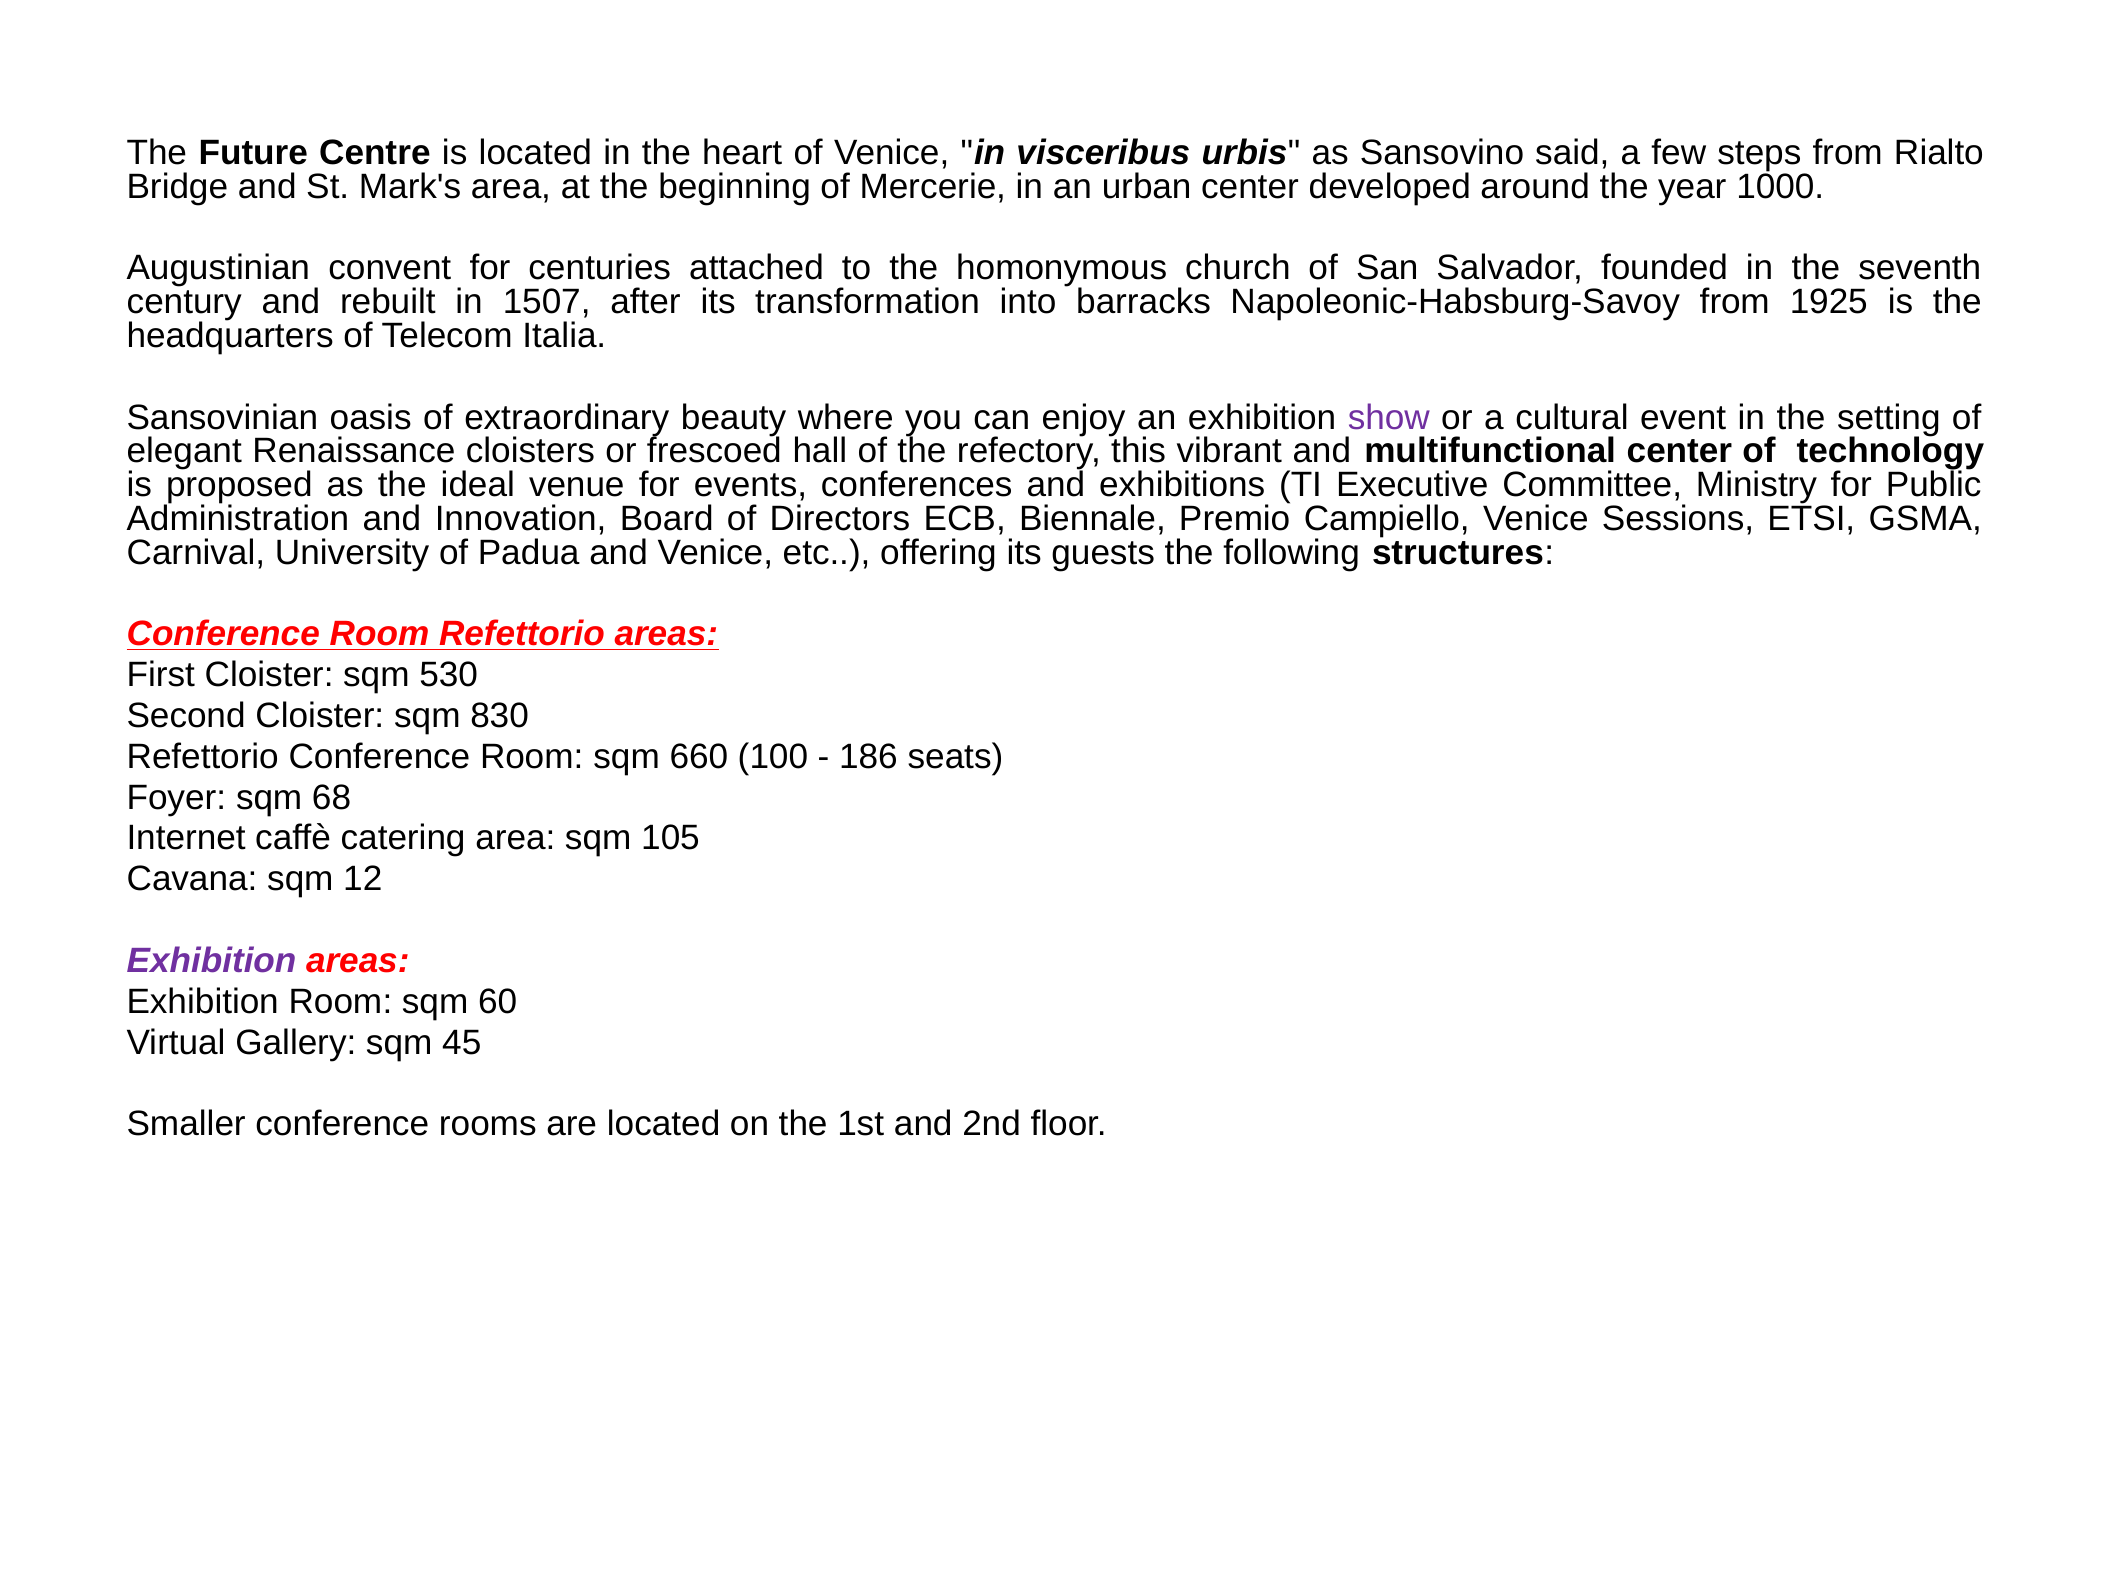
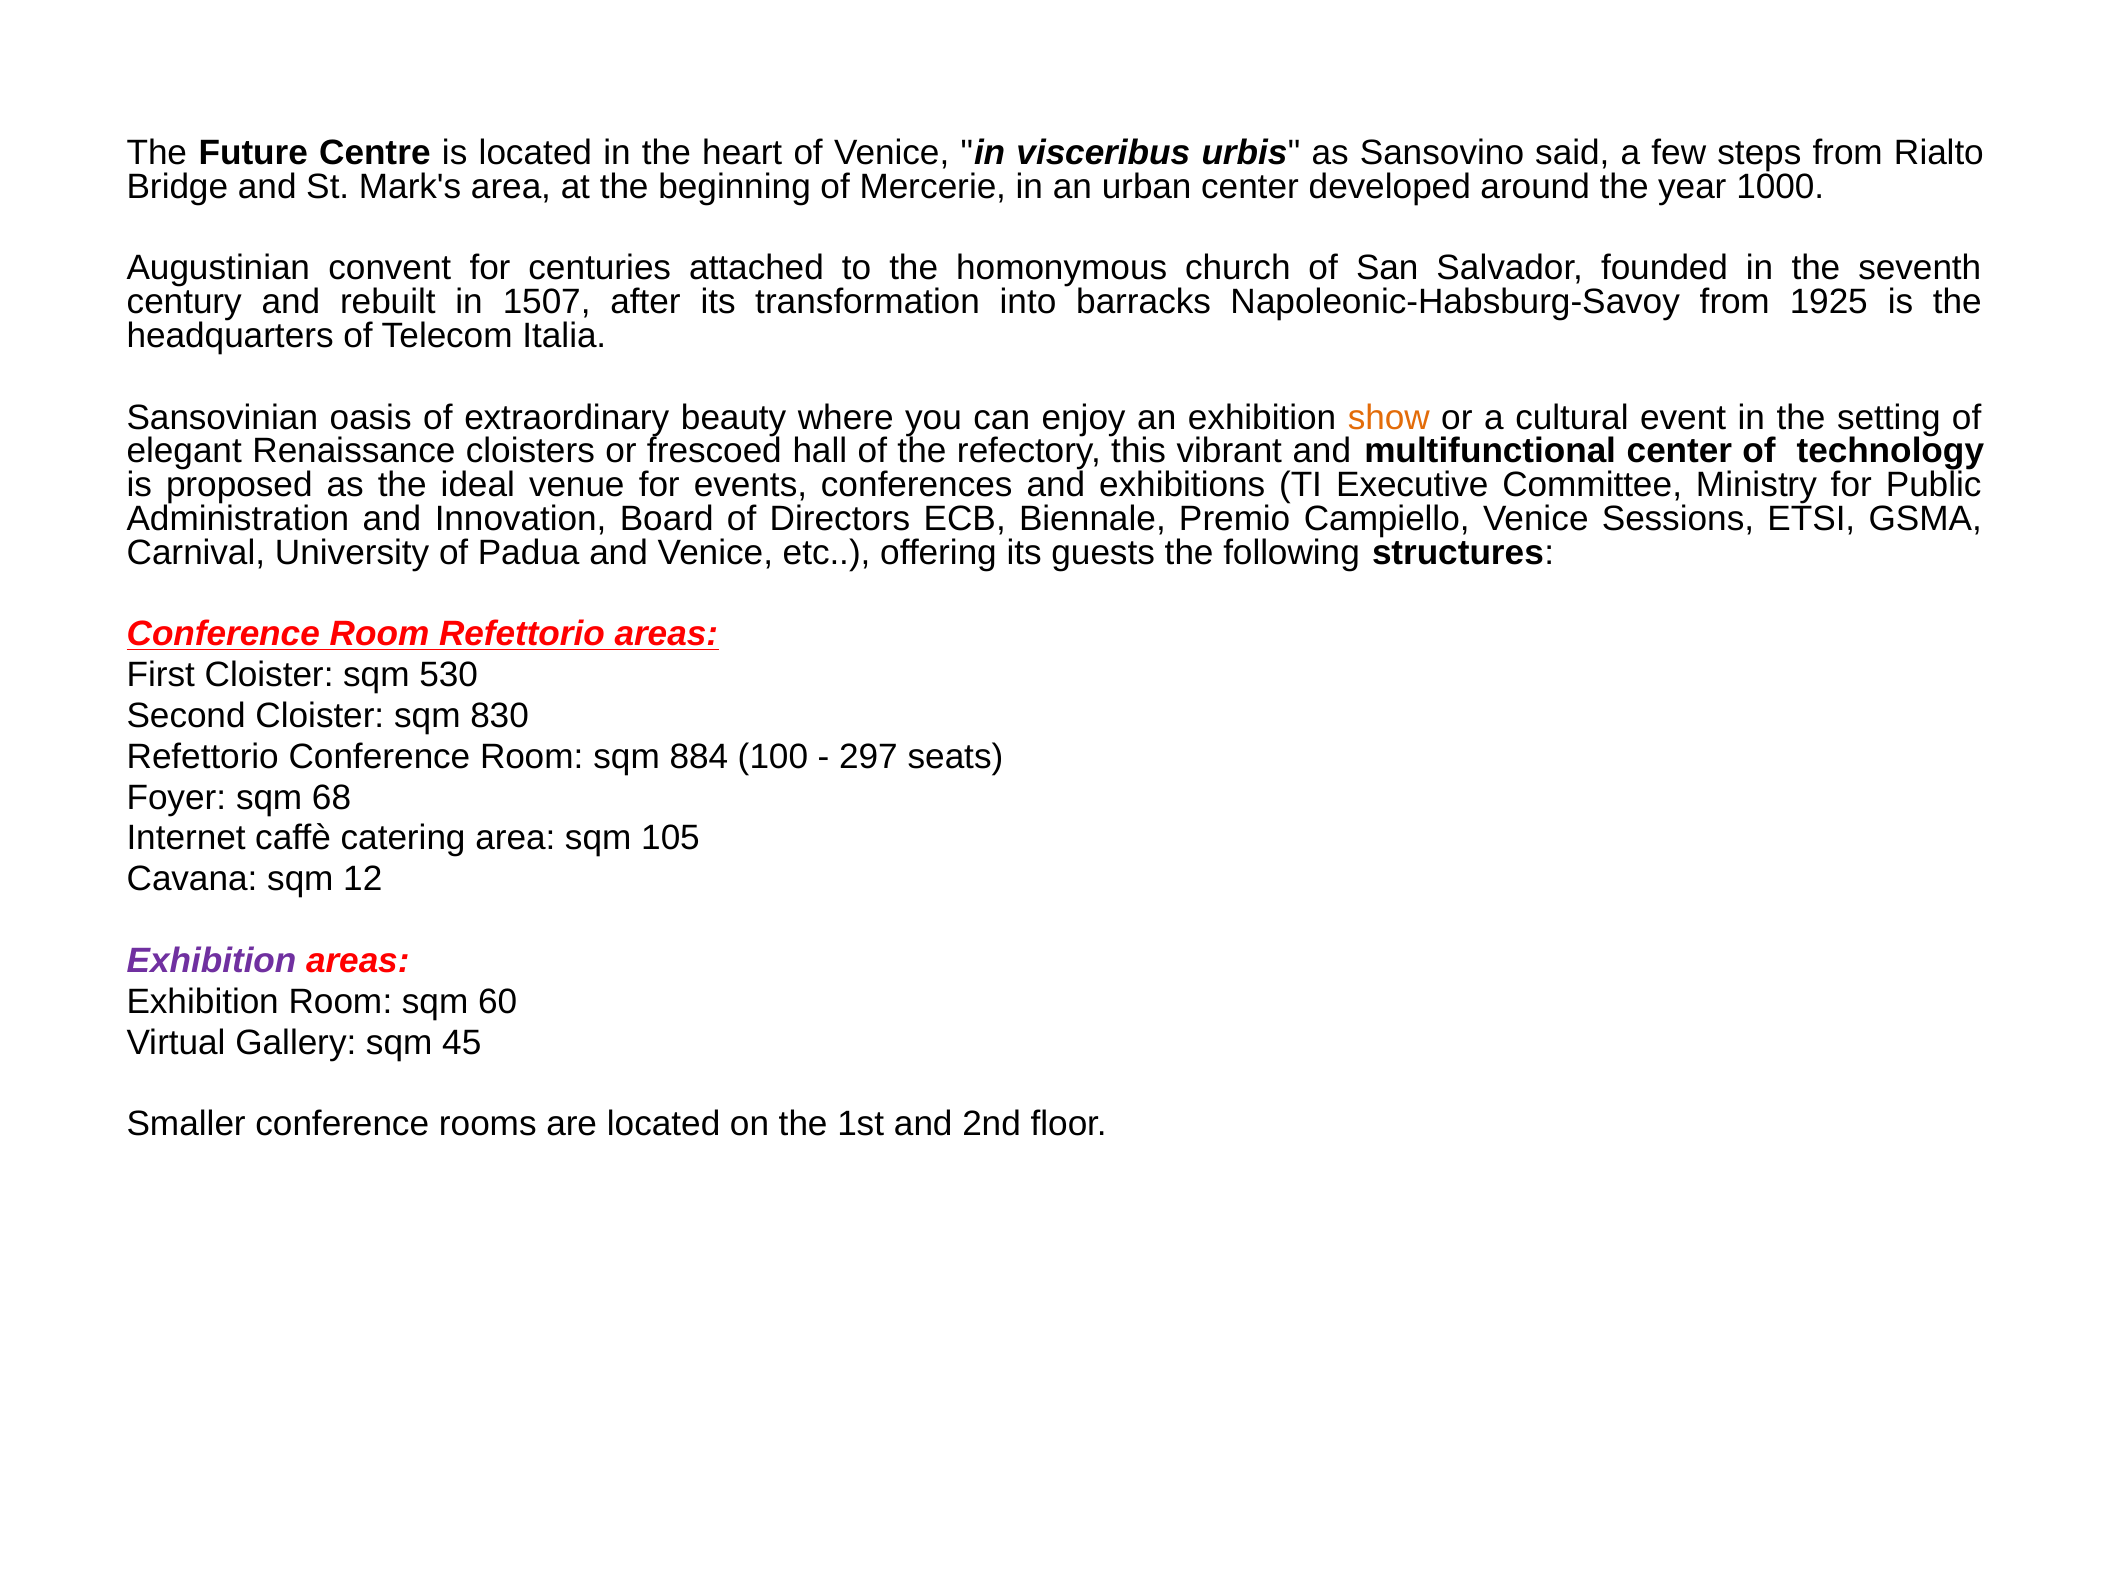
show colour: purple -> orange
660: 660 -> 884
186: 186 -> 297
